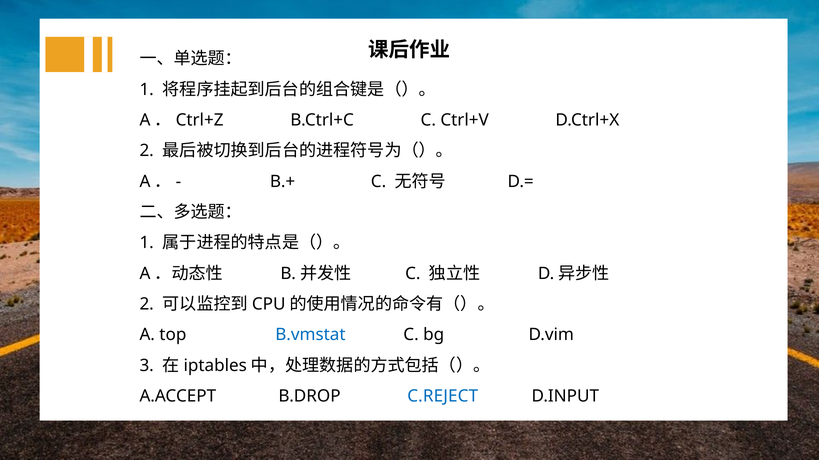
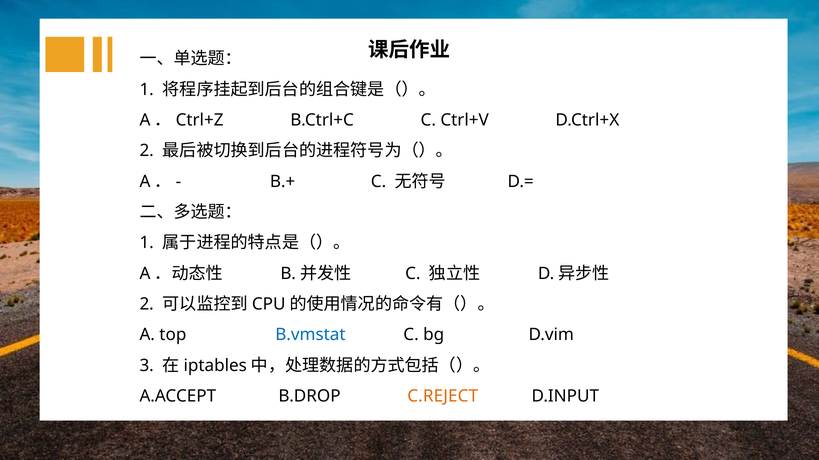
C.REJECT colour: blue -> orange
